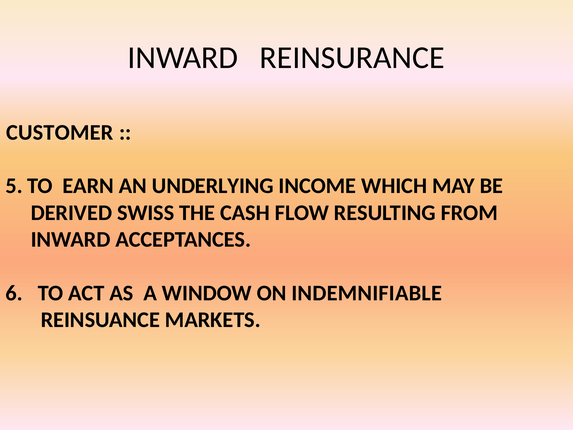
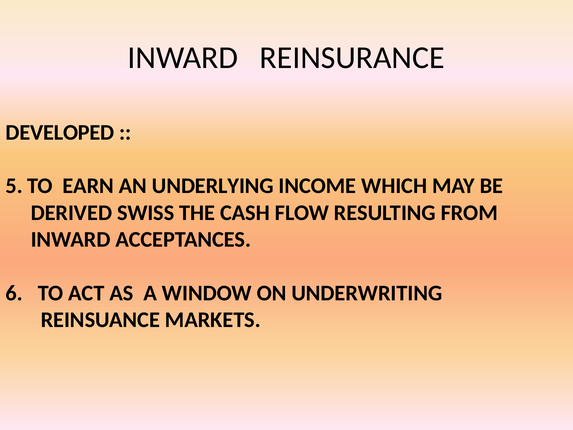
CUSTOMER: CUSTOMER -> DEVELOPED
INDEMNIFIABLE: INDEMNIFIABLE -> UNDERWRITING
